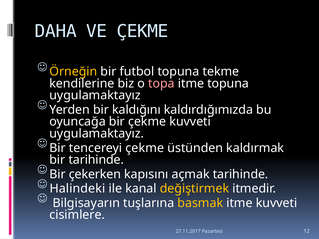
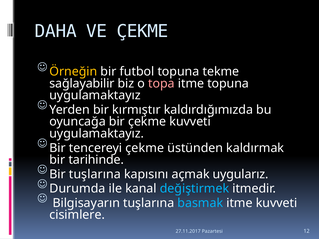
kendilerine: kendilerine -> sağlayabilir
kaldığını: kaldığını -> kırmıştır
Bir çekerken: çekerken -> tuşlarına
açmak tarihinde: tarihinde -> uygularız
Halindeki: Halindeki -> Durumda
değiştirmek colour: yellow -> light blue
basmak colour: yellow -> light blue
